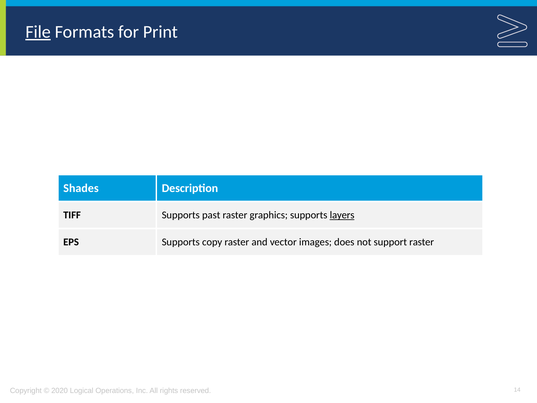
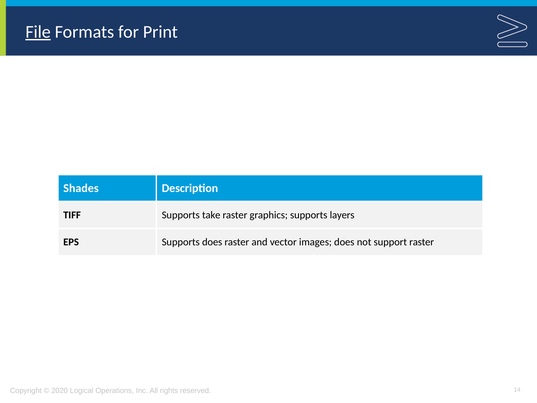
past: past -> take
layers underline: present -> none
Supports copy: copy -> does
